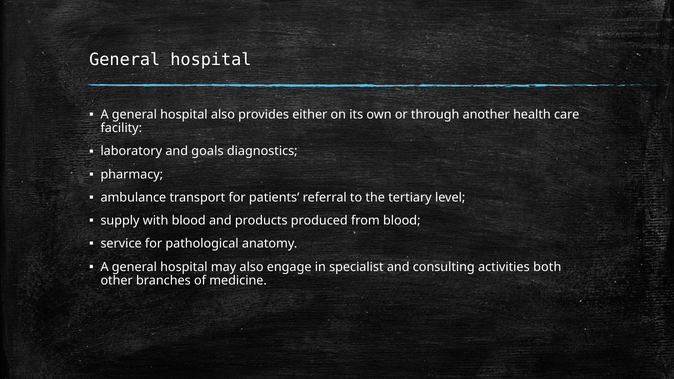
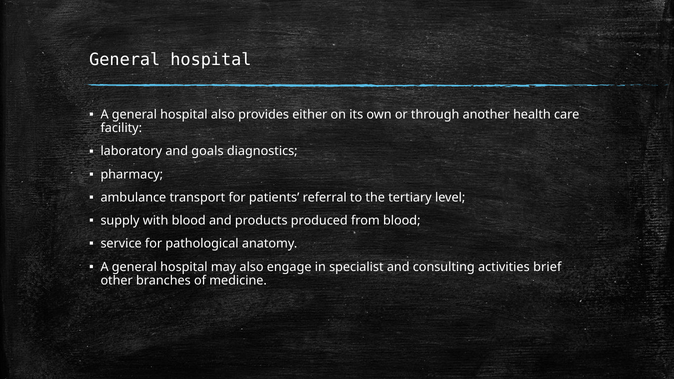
both: both -> brief
